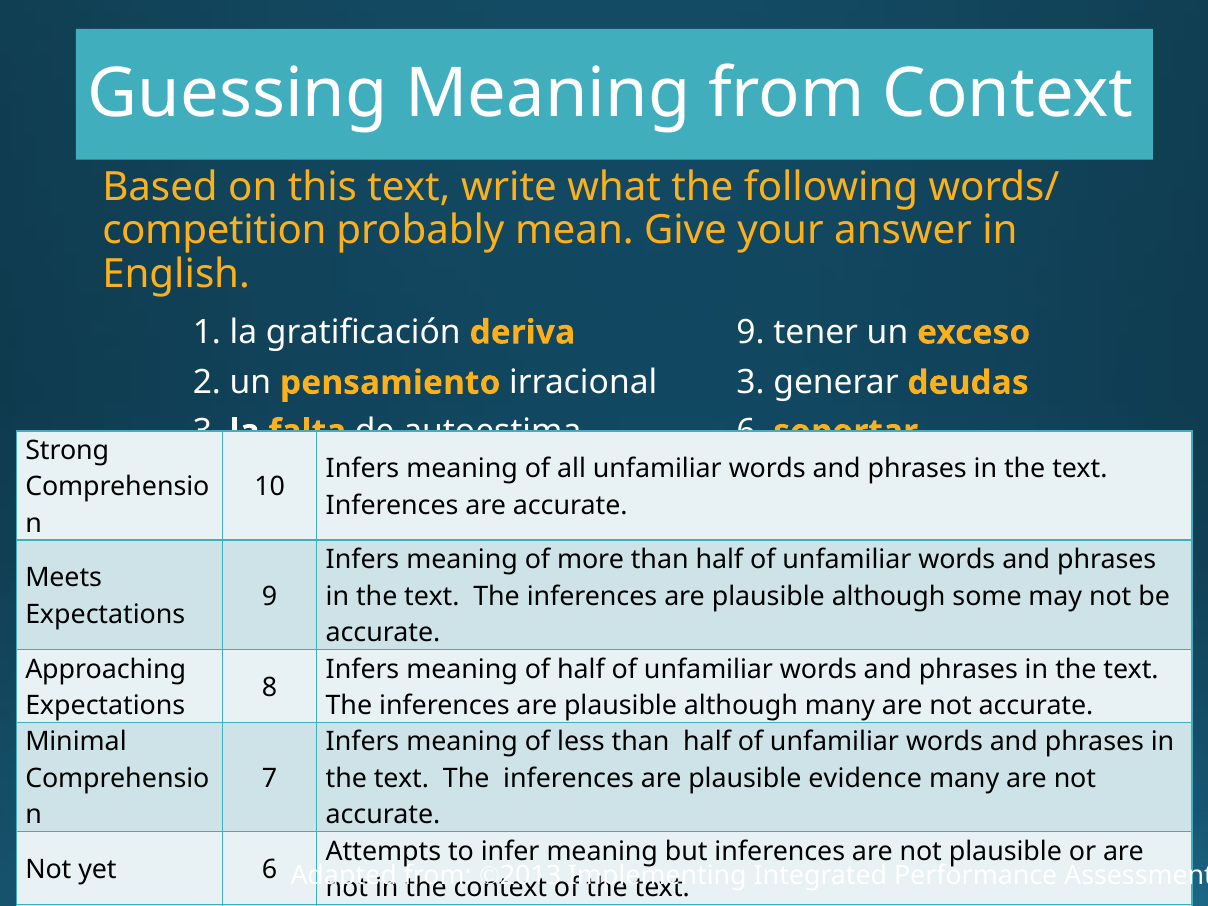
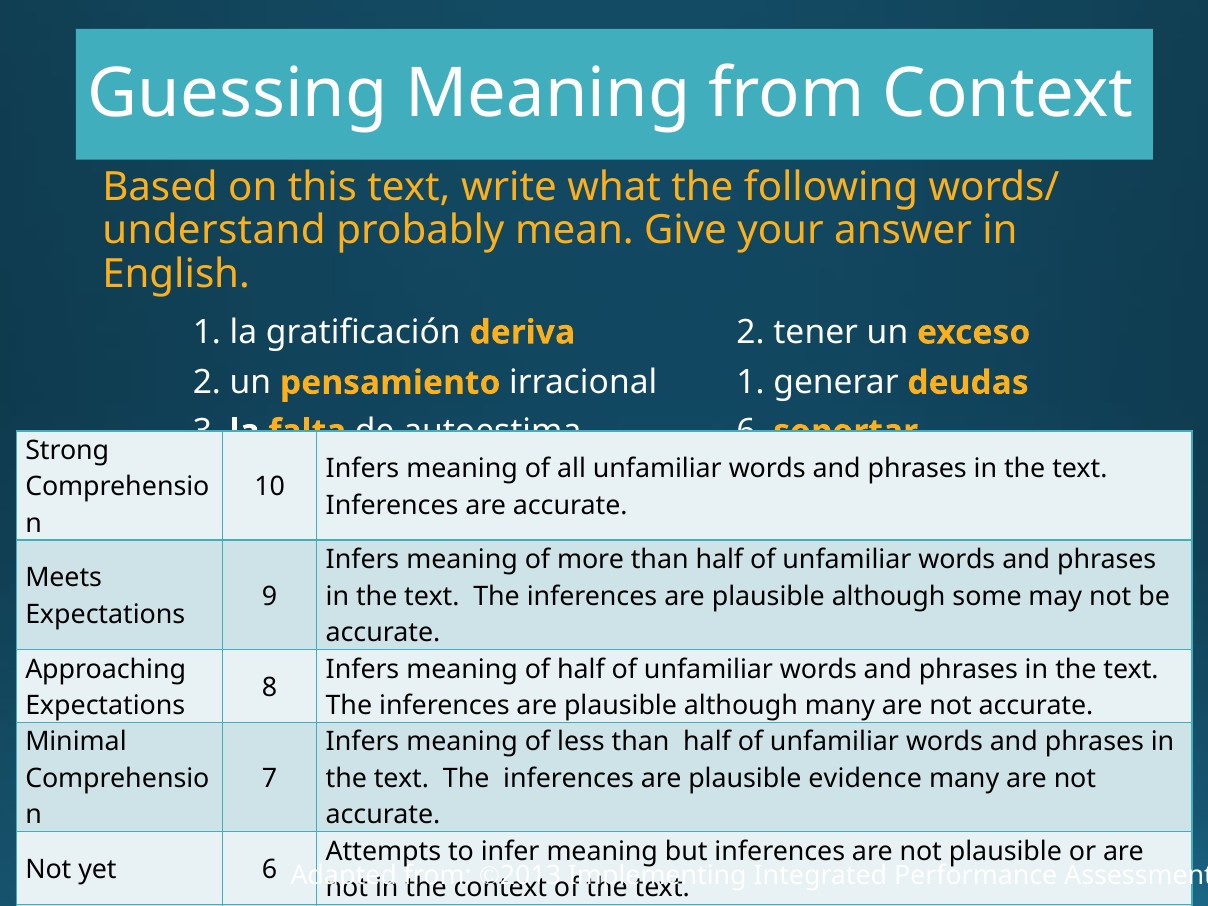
competition: competition -> understand
deriva 9: 9 -> 2
irracional 3: 3 -> 1
